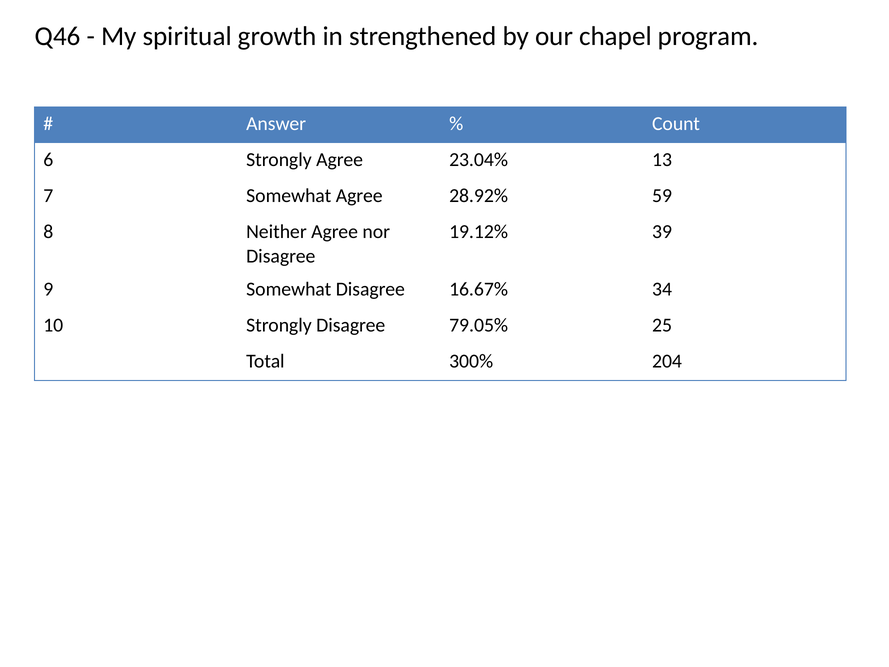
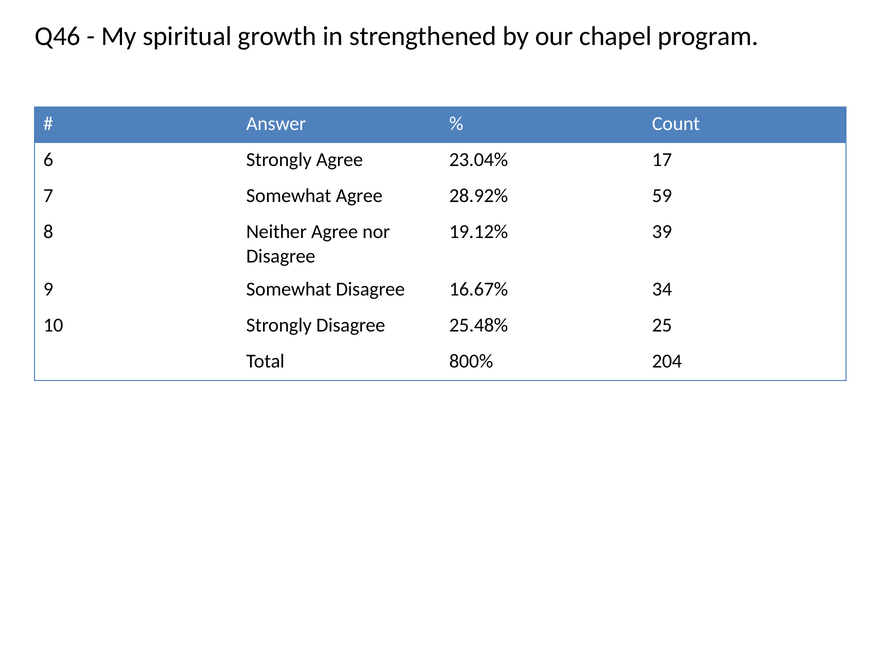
13: 13 -> 17
79.05%: 79.05% -> 25.48%
300%: 300% -> 800%
